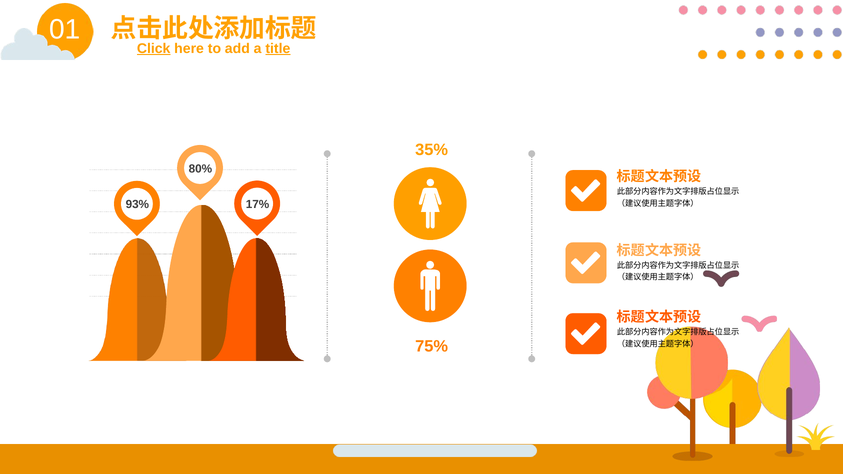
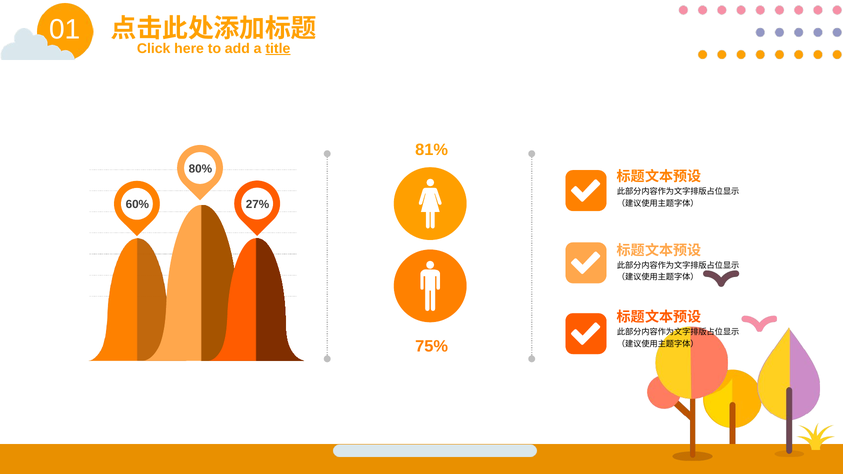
Click underline: present -> none
35%: 35% -> 81%
17%: 17% -> 27%
93%: 93% -> 60%
